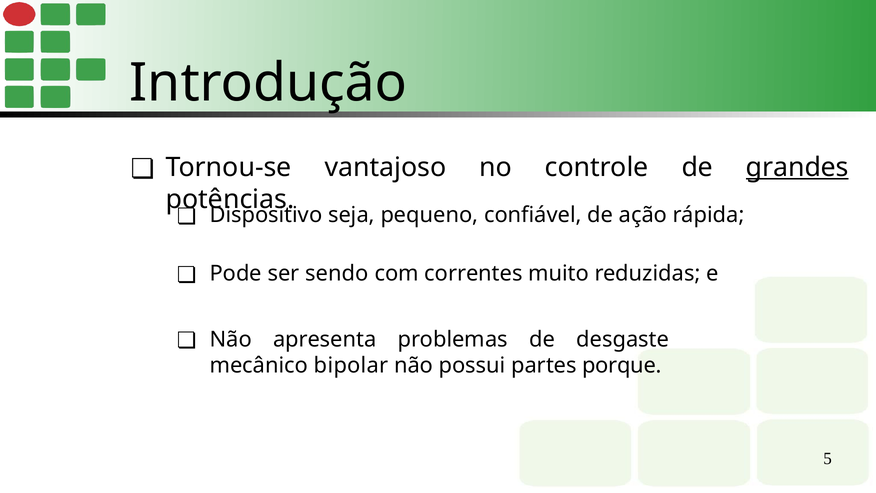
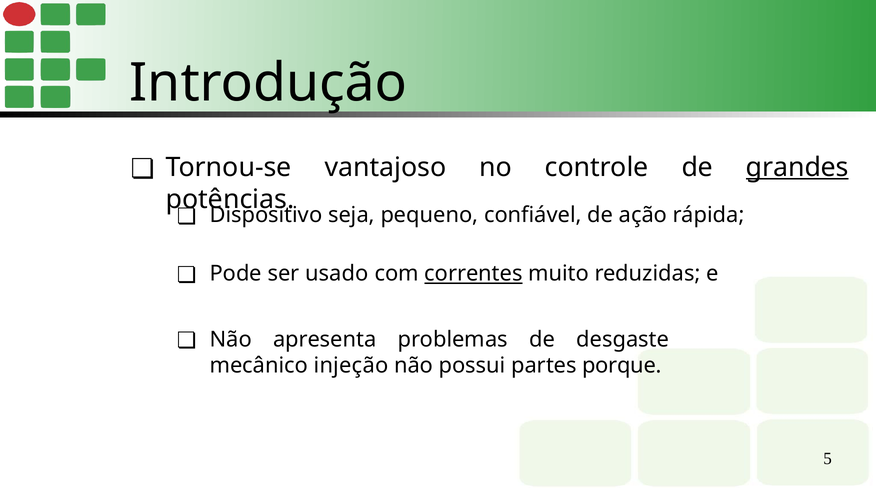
sendo: sendo -> usado
correntes underline: none -> present
bipolar: bipolar -> injeção
